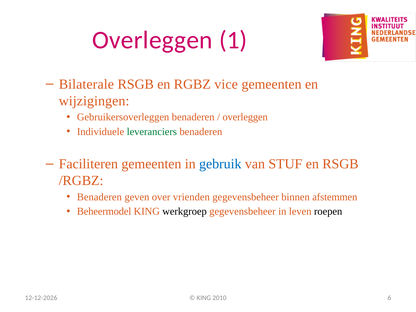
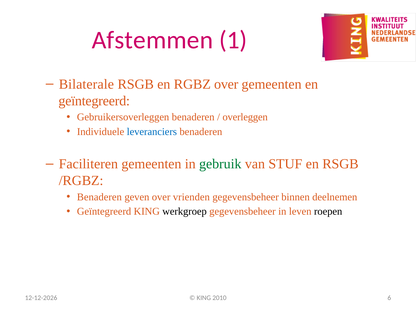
Overleggen at (152, 40): Overleggen -> Afstemmen
RGBZ vice: vice -> over
wijzigingen at (94, 101): wijzigingen -> geïntegreerd
leveranciers colour: green -> blue
gebruik colour: blue -> green
afstemmen: afstemmen -> deelnemen
Beheermodel at (104, 211): Beheermodel -> Geïntegreerd
